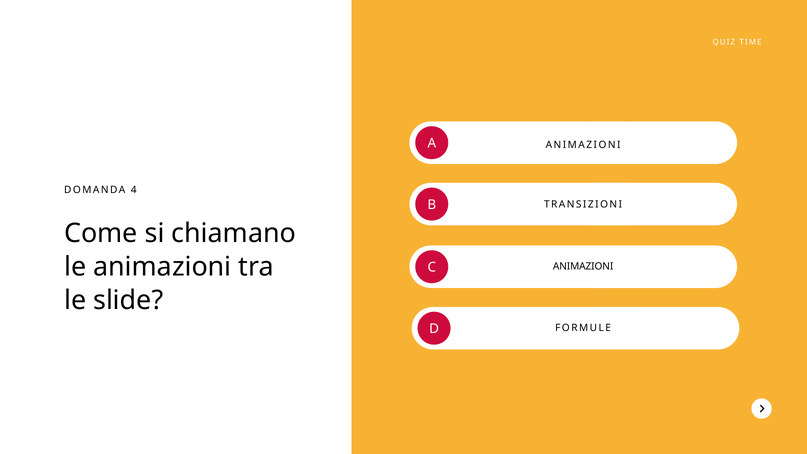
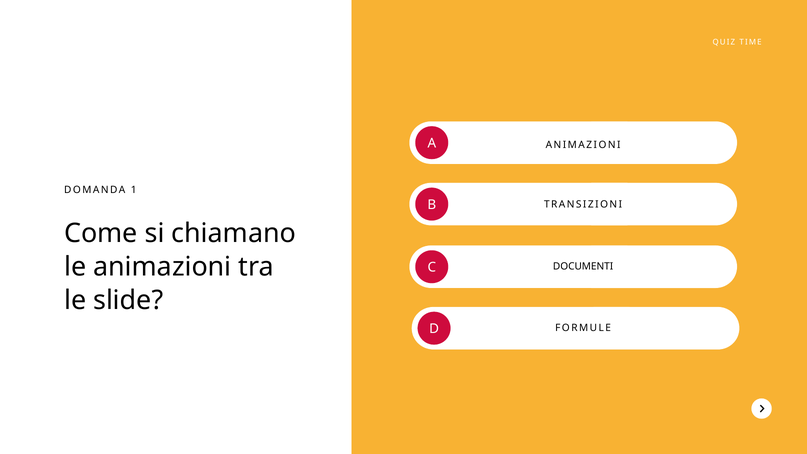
4: 4 -> 1
ANIMAZIONI at (583, 267): ANIMAZIONI -> DOCUMENTI
